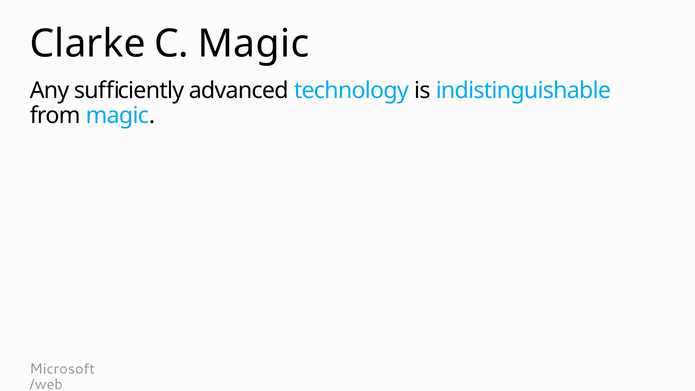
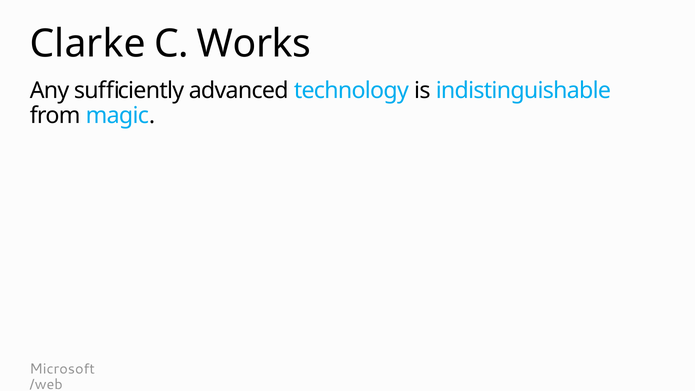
C Magic: Magic -> Works
